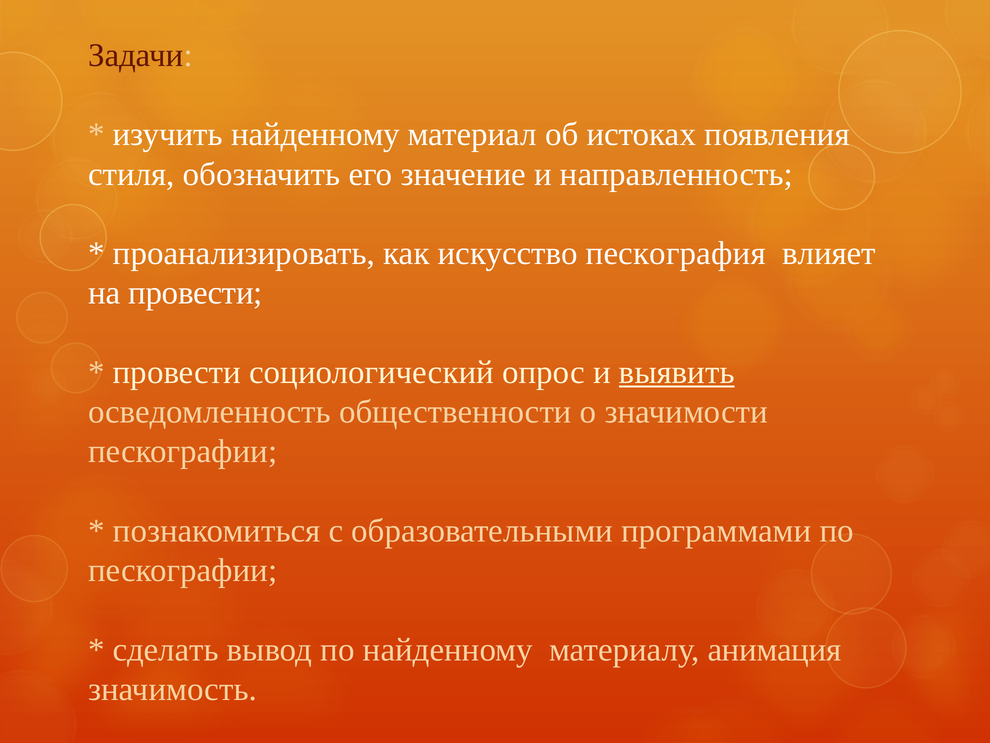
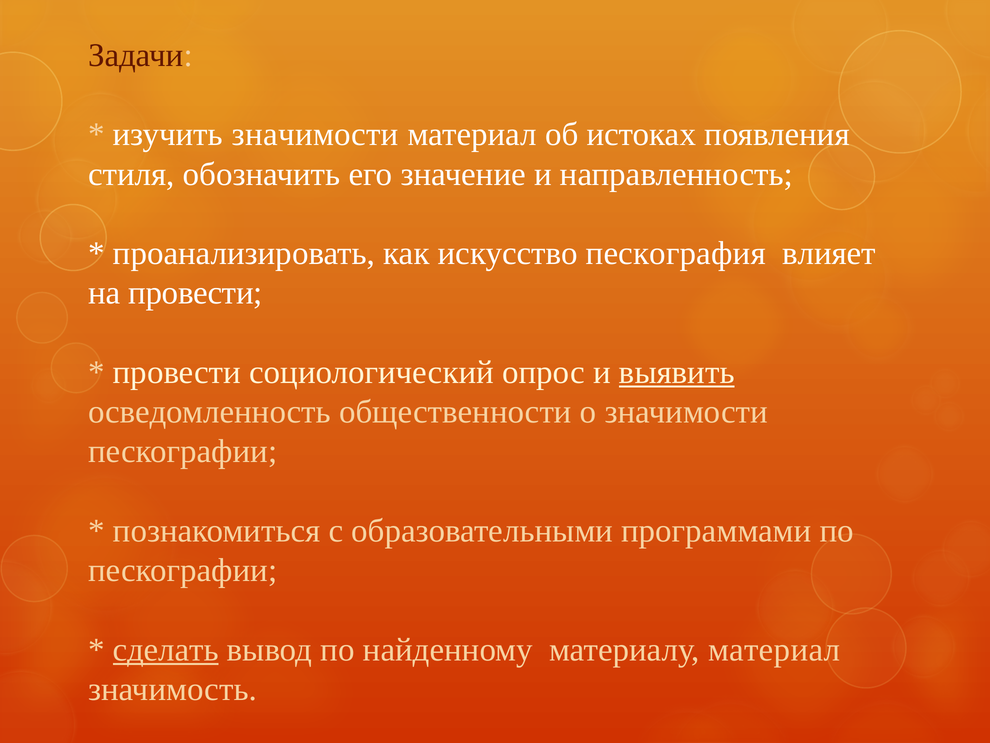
изучить найденному: найденному -> значимости
сделать underline: none -> present
материалу анимация: анимация -> материал
